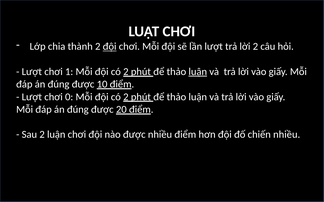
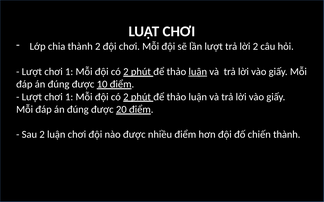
đội at (110, 47) underline: present -> none
0 at (69, 97): 0 -> 1
chiến nhiều: nhiều -> thành
